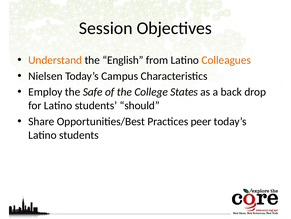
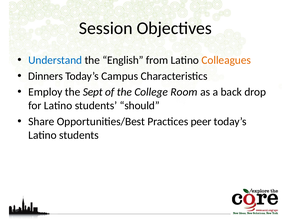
Understand colour: orange -> blue
Nielsen: Nielsen -> Dinners
Safe: Safe -> Sept
States: States -> Room
